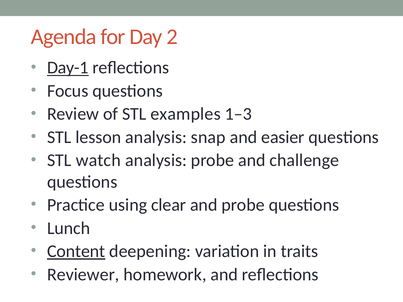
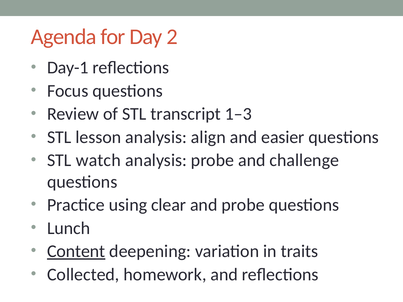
Day-1 underline: present -> none
examples: examples -> transcript
snap: snap -> align
Reviewer: Reviewer -> Collected
